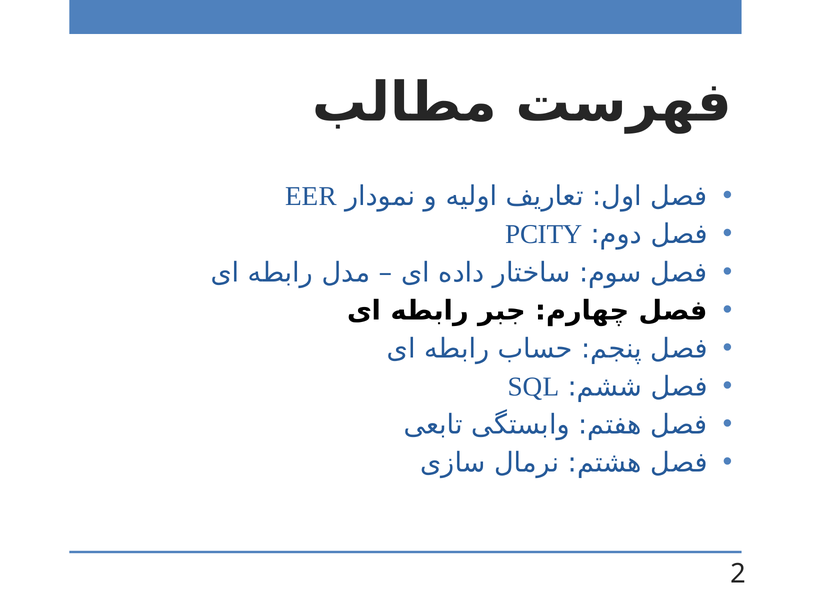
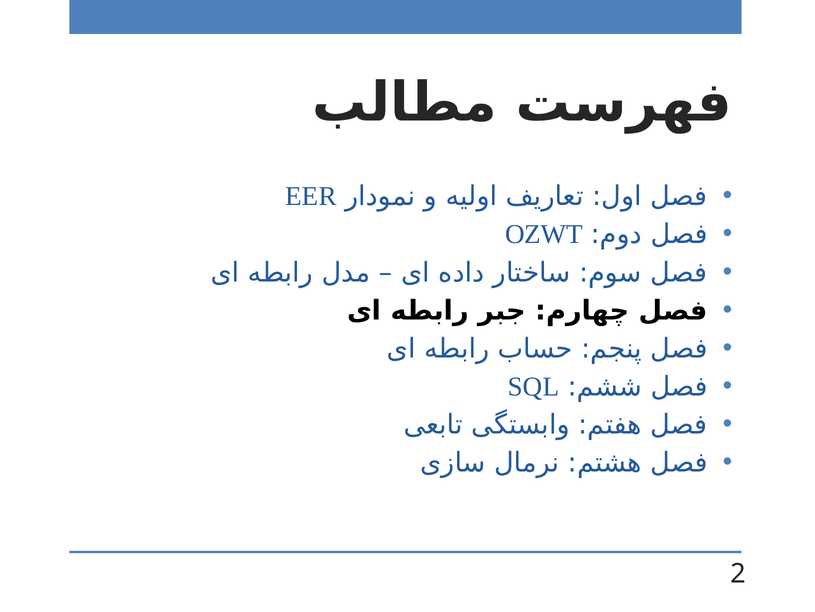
PCITY: PCITY -> OZWT
